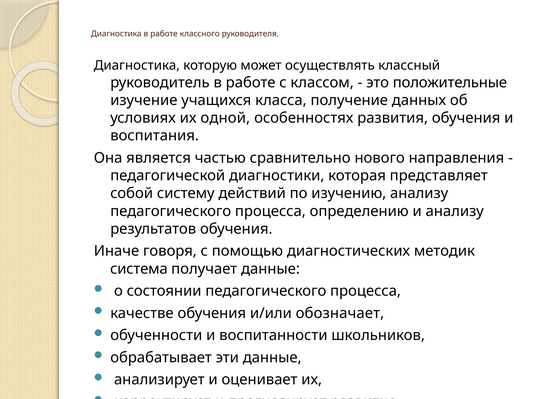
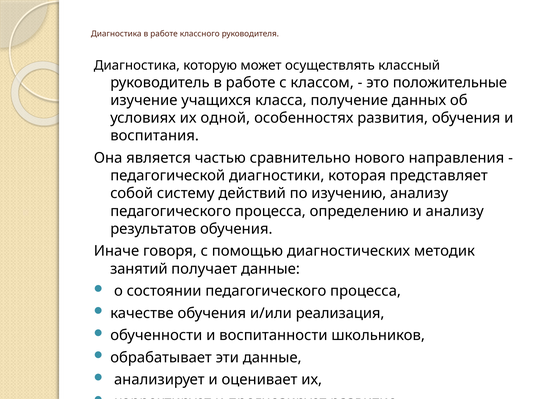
система: система -> занятий
обозначает: обозначает -> реализация
